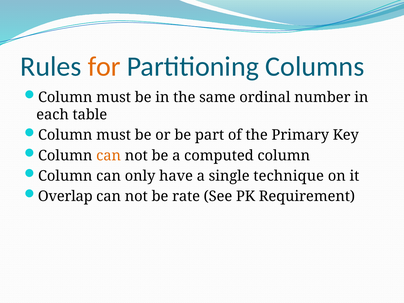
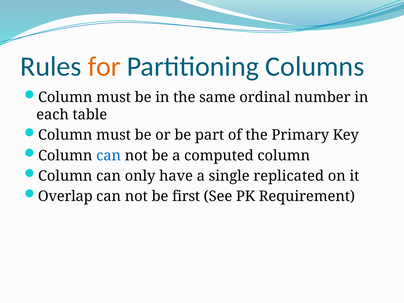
can at (109, 156) colour: orange -> blue
technique: technique -> replicated
rate: rate -> first
